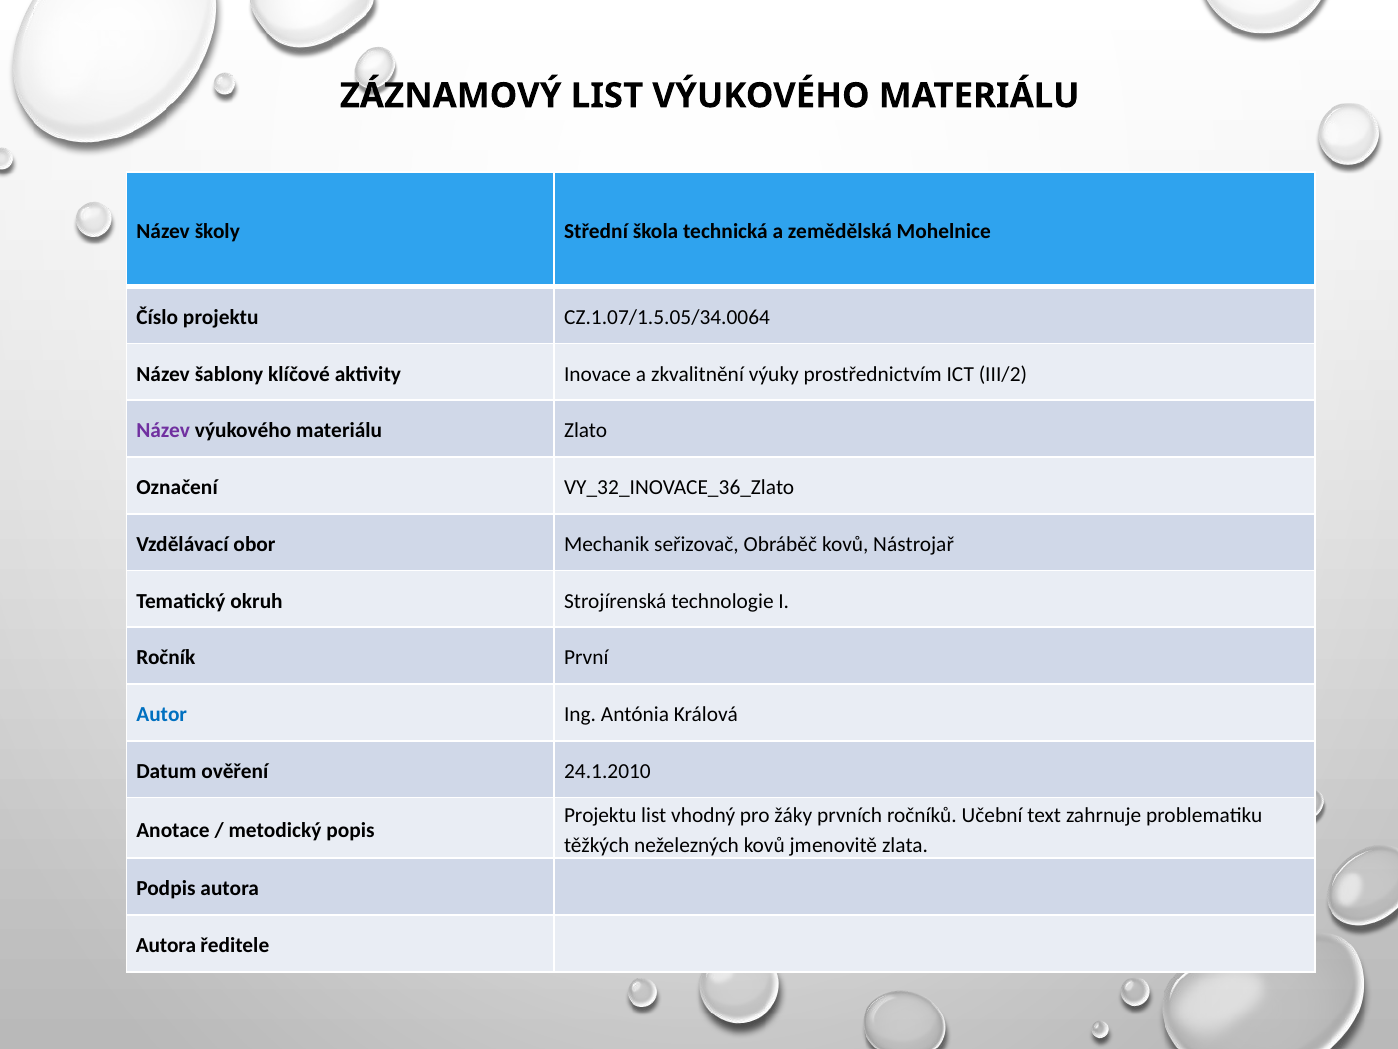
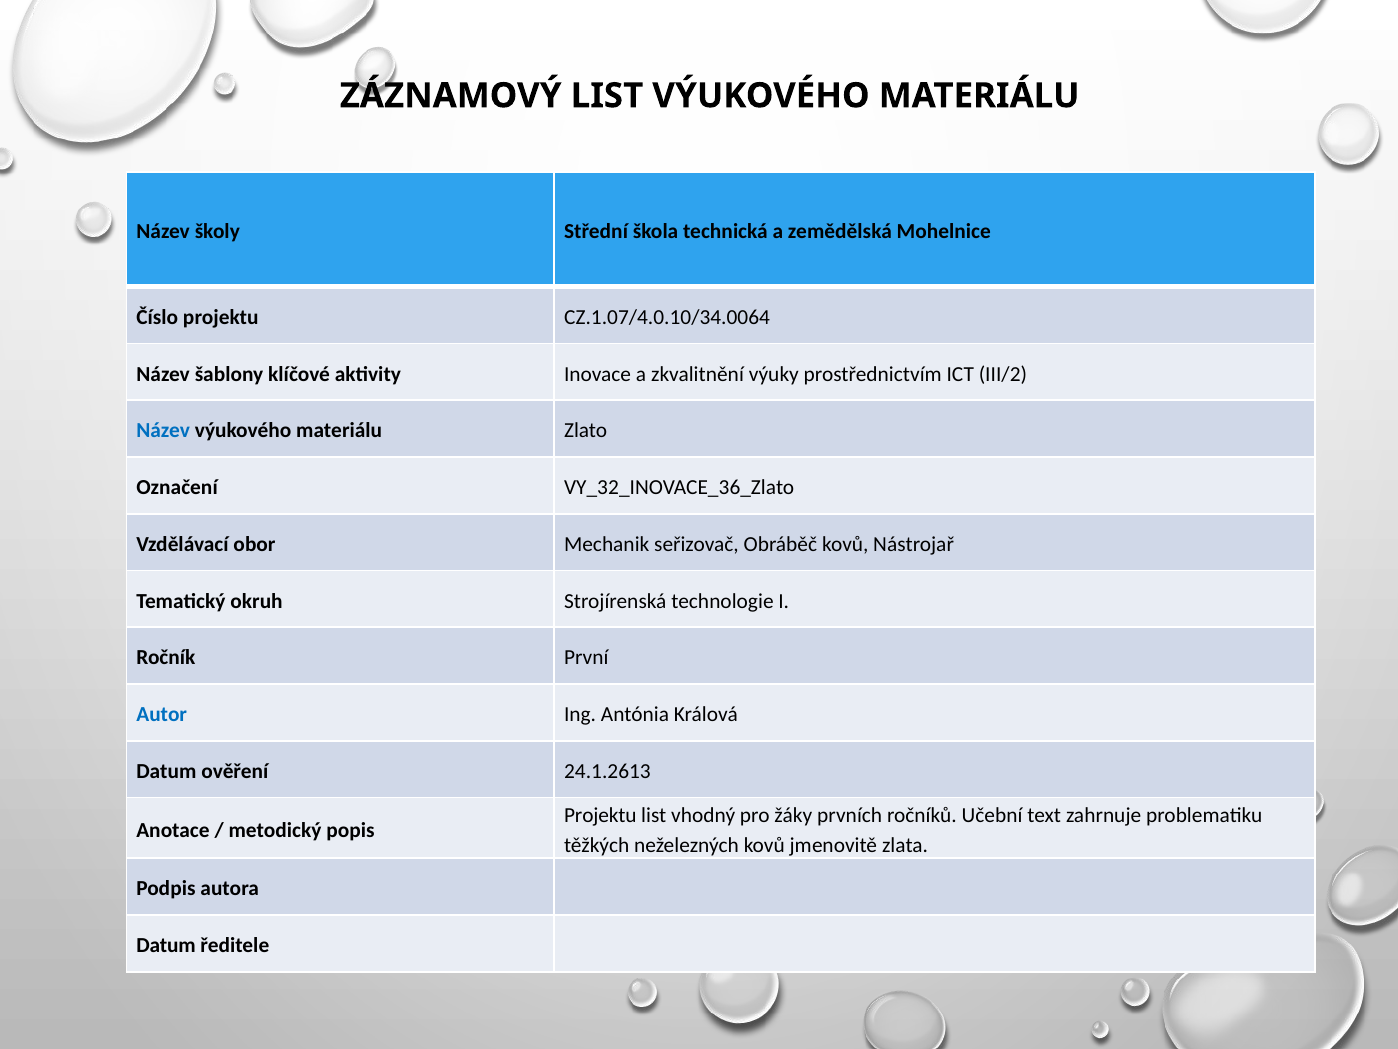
CZ.1.07/1.5.05/34.0064: CZ.1.07/1.5.05/34.0064 -> CZ.1.07/4.0.10/34.0064
Název at (163, 431) colour: purple -> blue
24.1.2010: 24.1.2010 -> 24.1.2613
Autora at (166, 945): Autora -> Datum
